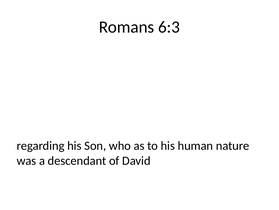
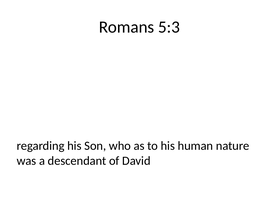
6:3: 6:3 -> 5:3
